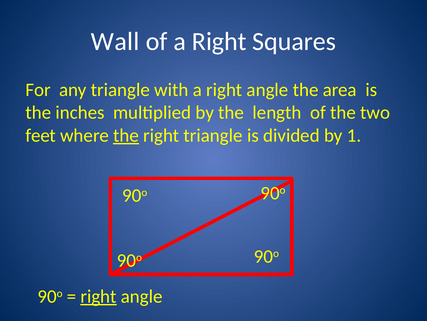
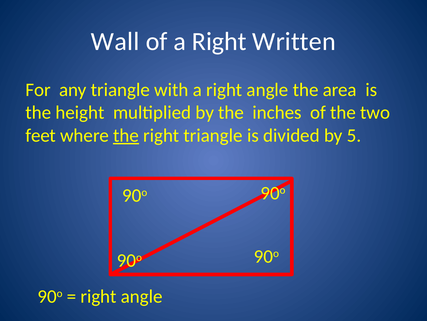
Squares: Squares -> Written
inches: inches -> height
length: length -> inches
1: 1 -> 5
right at (98, 296) underline: present -> none
